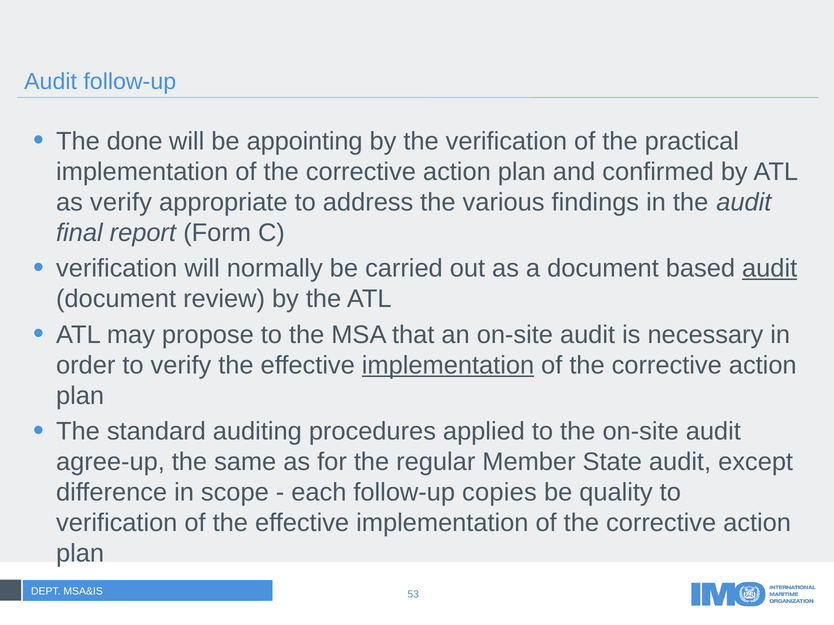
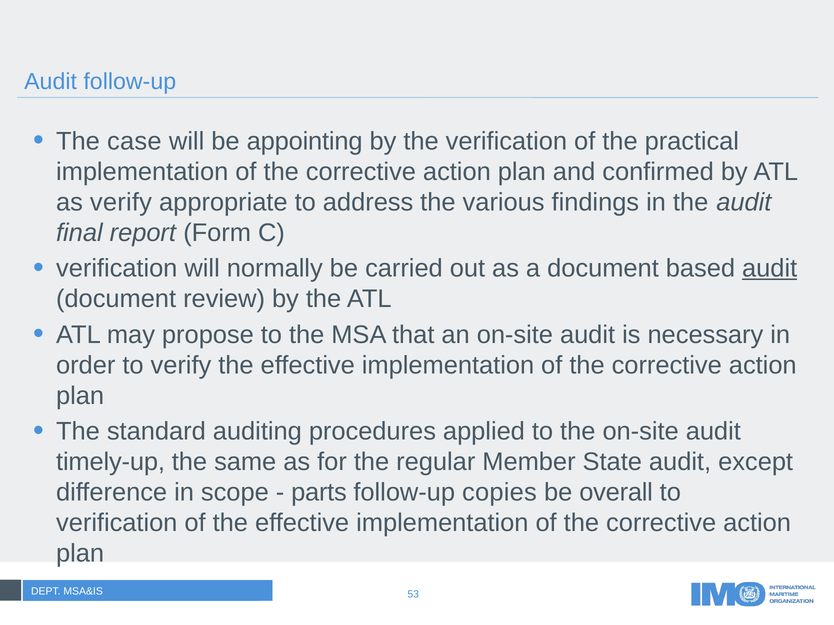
done: done -> case
implementation at (448, 365) underline: present -> none
agree-up: agree-up -> timely-up
each: each -> parts
quality: quality -> overall
